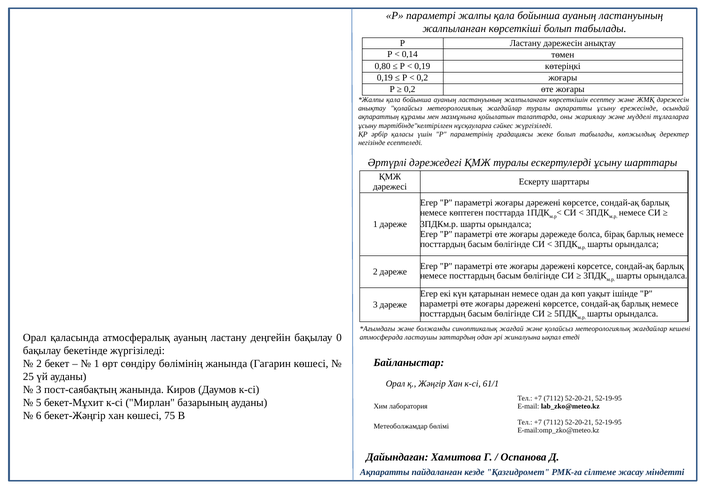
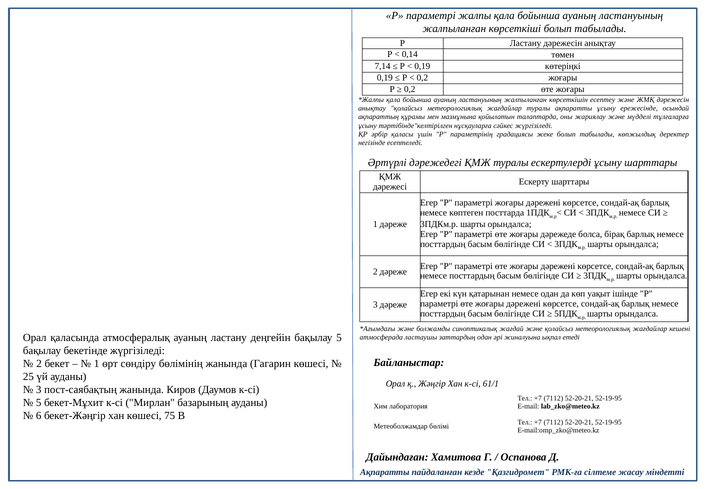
0,80: 0,80 -> 7,14
бақылау 0: 0 -> 5
